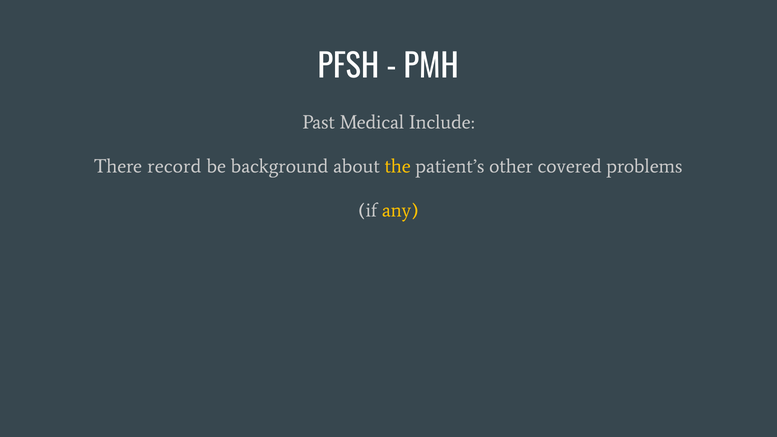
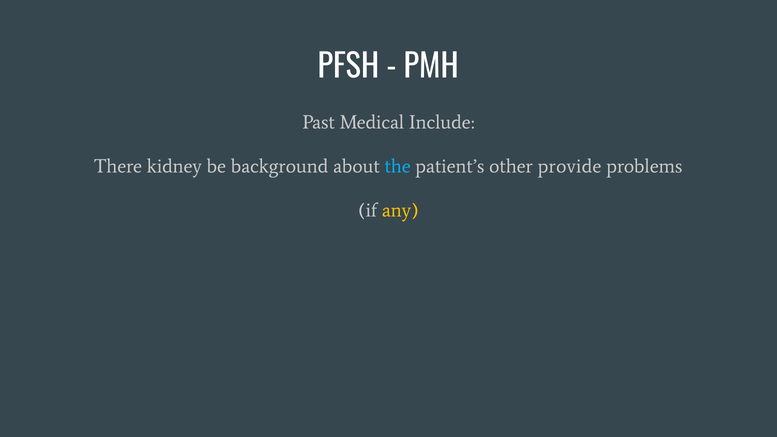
record: record -> kidney
the colour: yellow -> light blue
covered: covered -> provide
